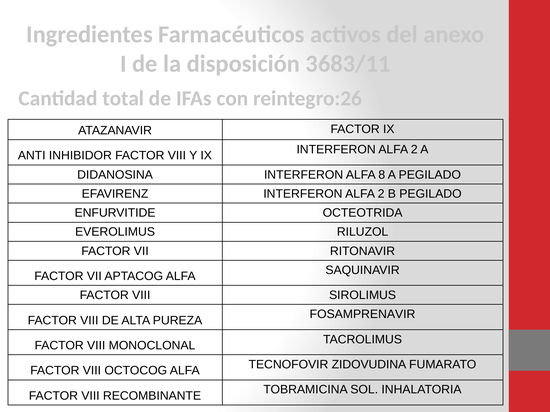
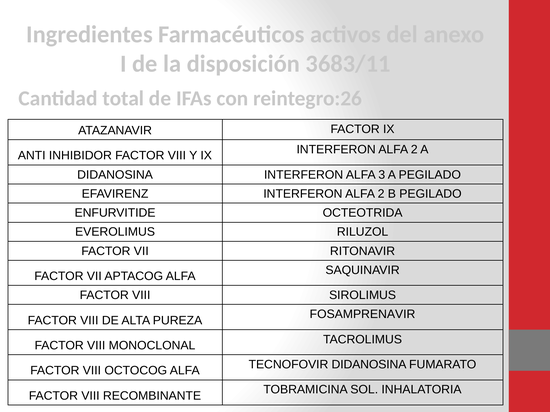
8: 8 -> 3
TECNOFOVIR ZIDOVUDINA: ZIDOVUDINA -> DIDANOSINA
